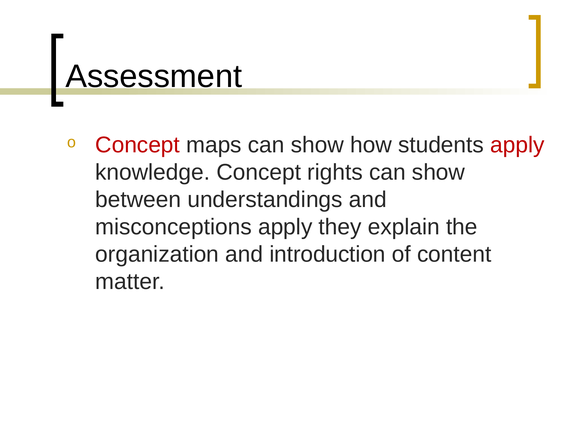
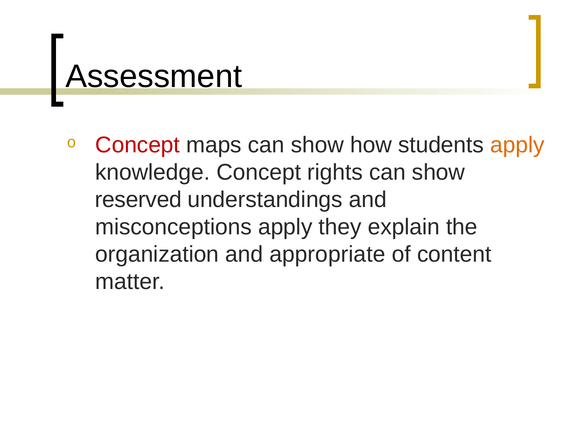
apply at (517, 145) colour: red -> orange
between: between -> reserved
introduction: introduction -> appropriate
